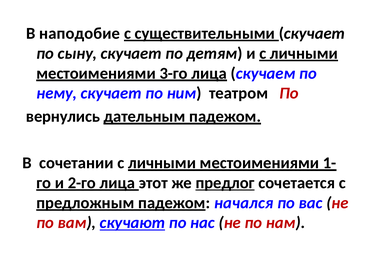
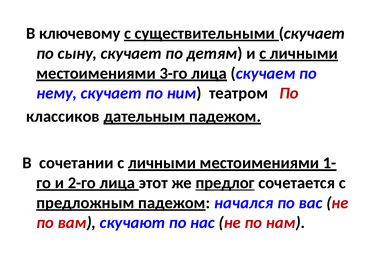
наподобие: наподобие -> ключевому
вернулись: вернулись -> классиков
скучают underline: present -> none
